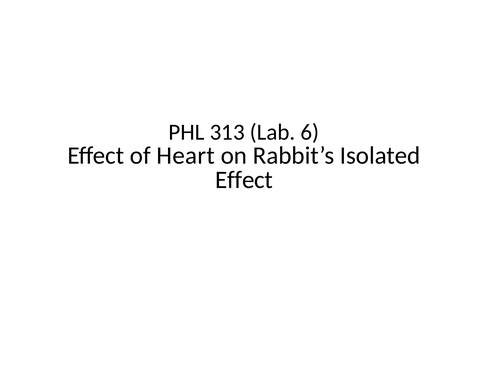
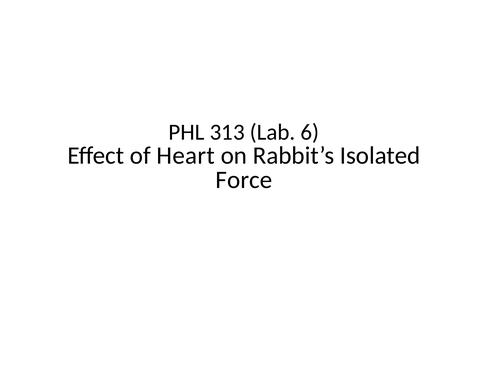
Effect at (244, 180): Effect -> Force
